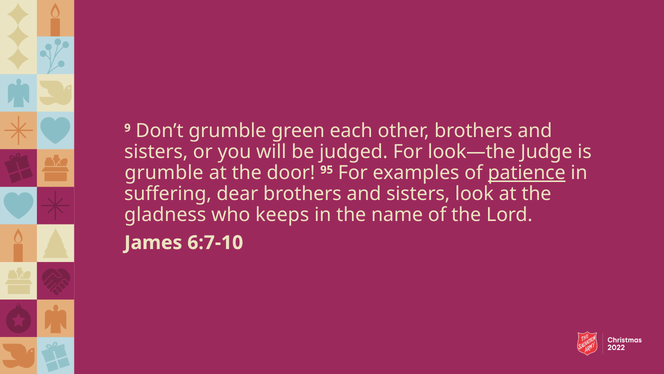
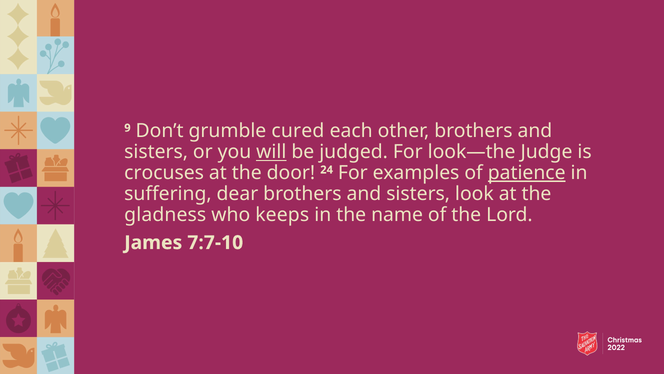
green: green -> cured
will underline: none -> present
grumble at (164, 173): grumble -> crocuses
95: 95 -> 24
6:7-10: 6:7-10 -> 7:7-10
